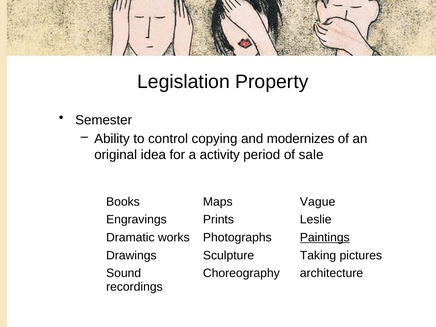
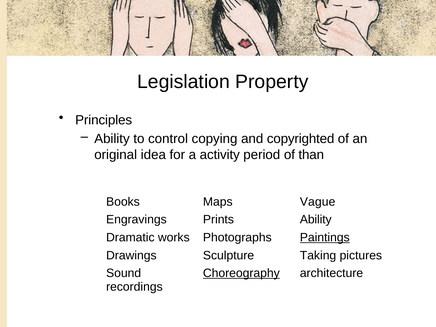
Semester: Semester -> Principles
modernizes: modernizes -> copyrighted
sale: sale -> than
Prints Leslie: Leslie -> Ability
Choreography underline: none -> present
